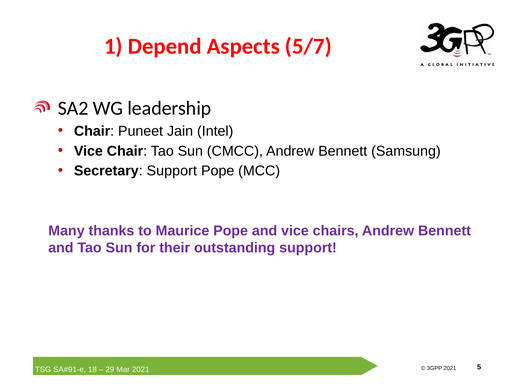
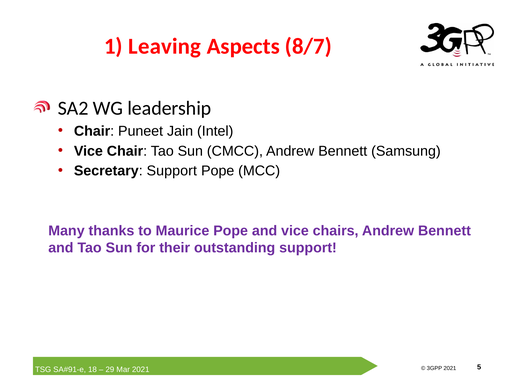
Depend: Depend -> Leaving
5/7: 5/7 -> 8/7
